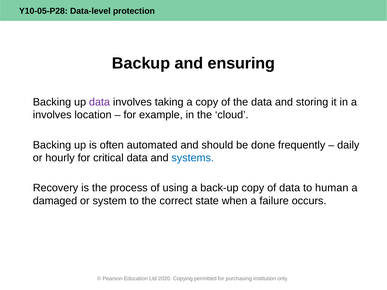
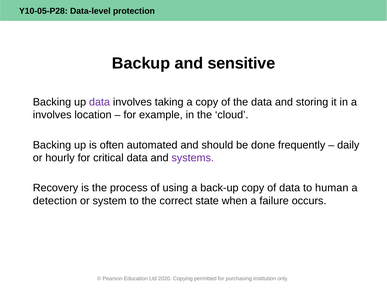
ensuring: ensuring -> sensitive
systems colour: blue -> purple
damaged: damaged -> detection
